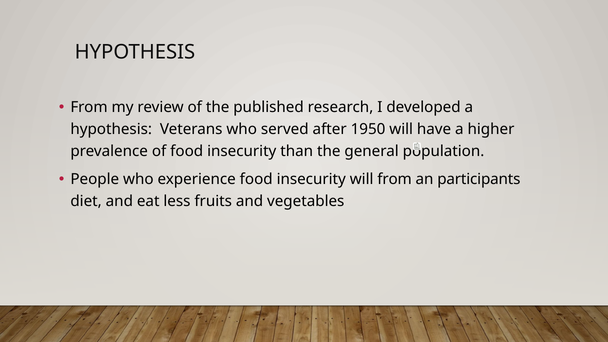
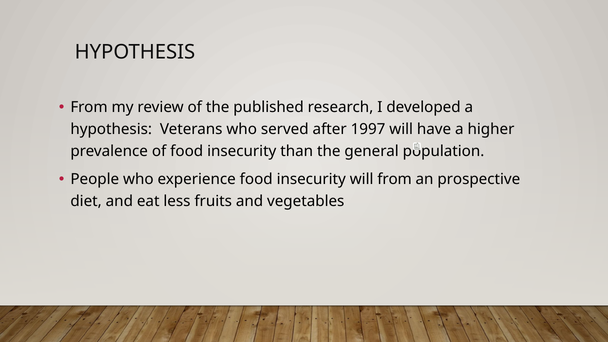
1950: 1950 -> 1997
participants: participants -> prospective
